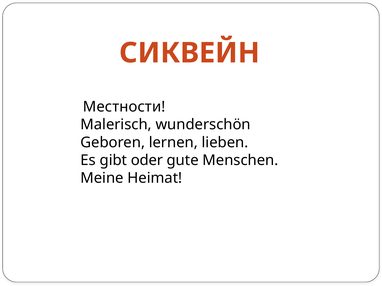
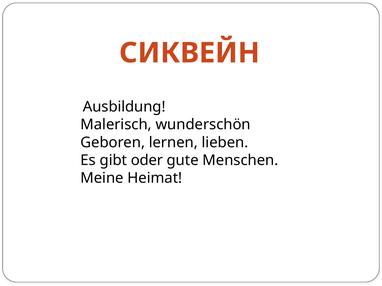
Местности: Местности -> Ausbildung
